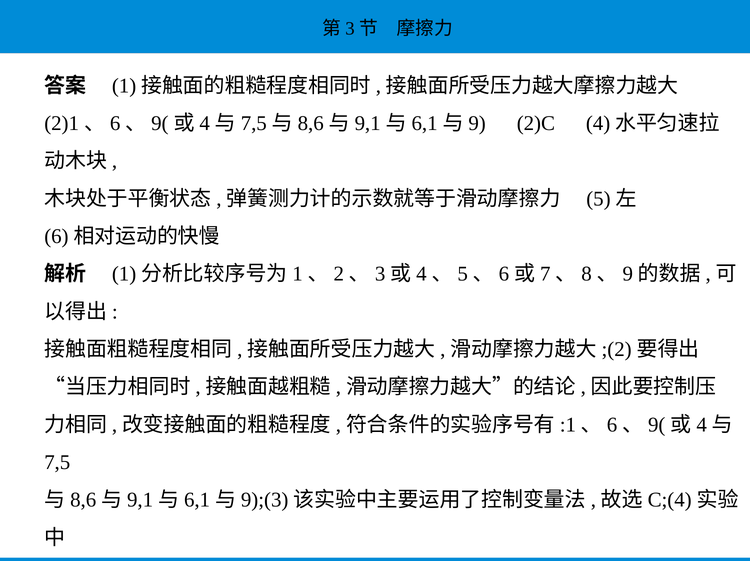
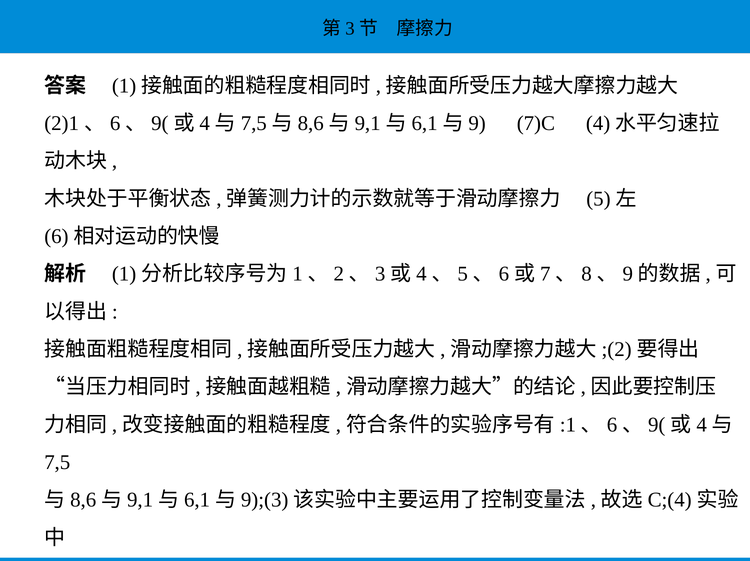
2)C: 2)C -> 7)C
